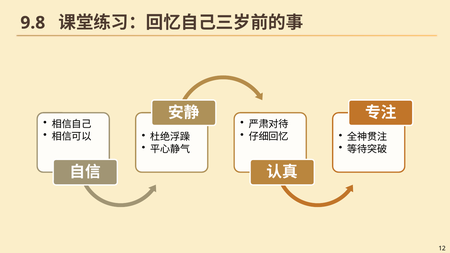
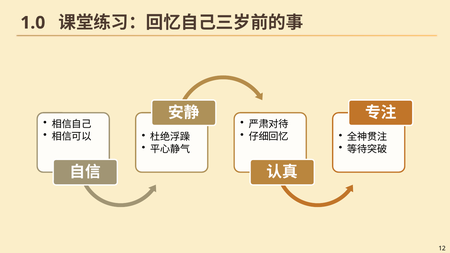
9.8: 9.8 -> 1.0
